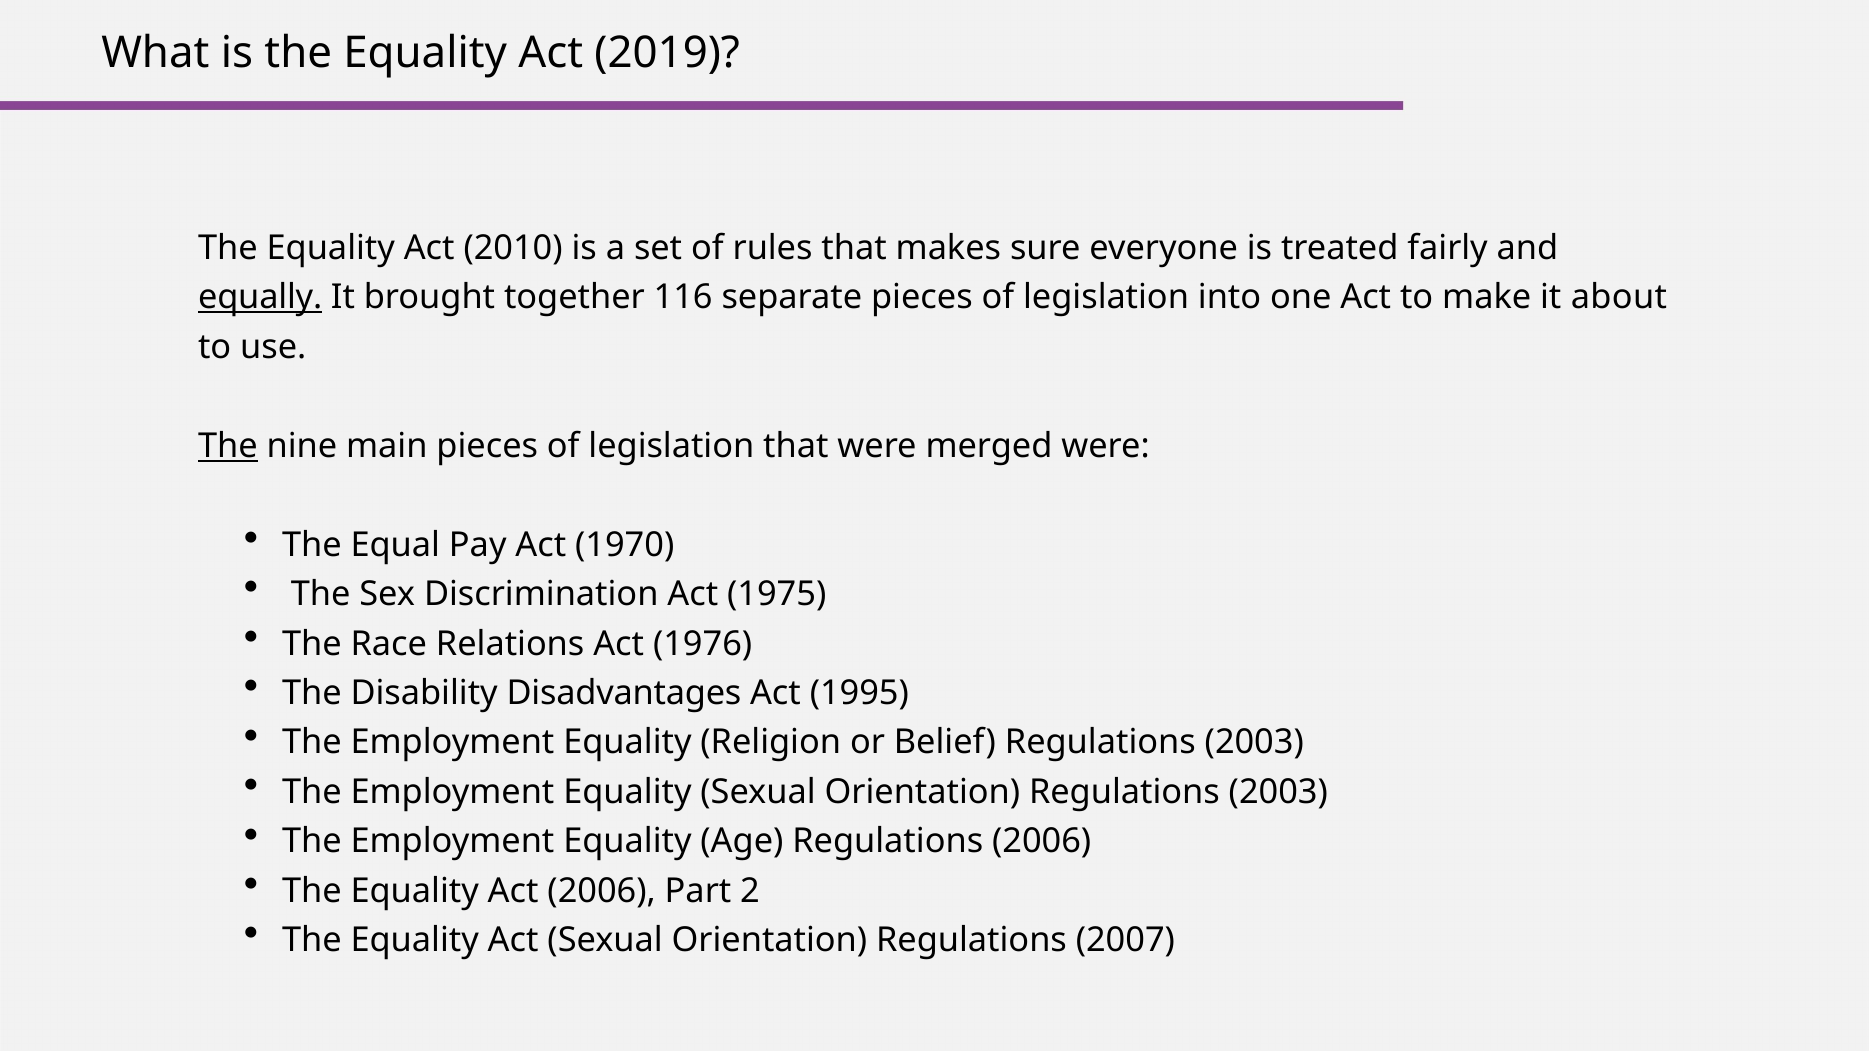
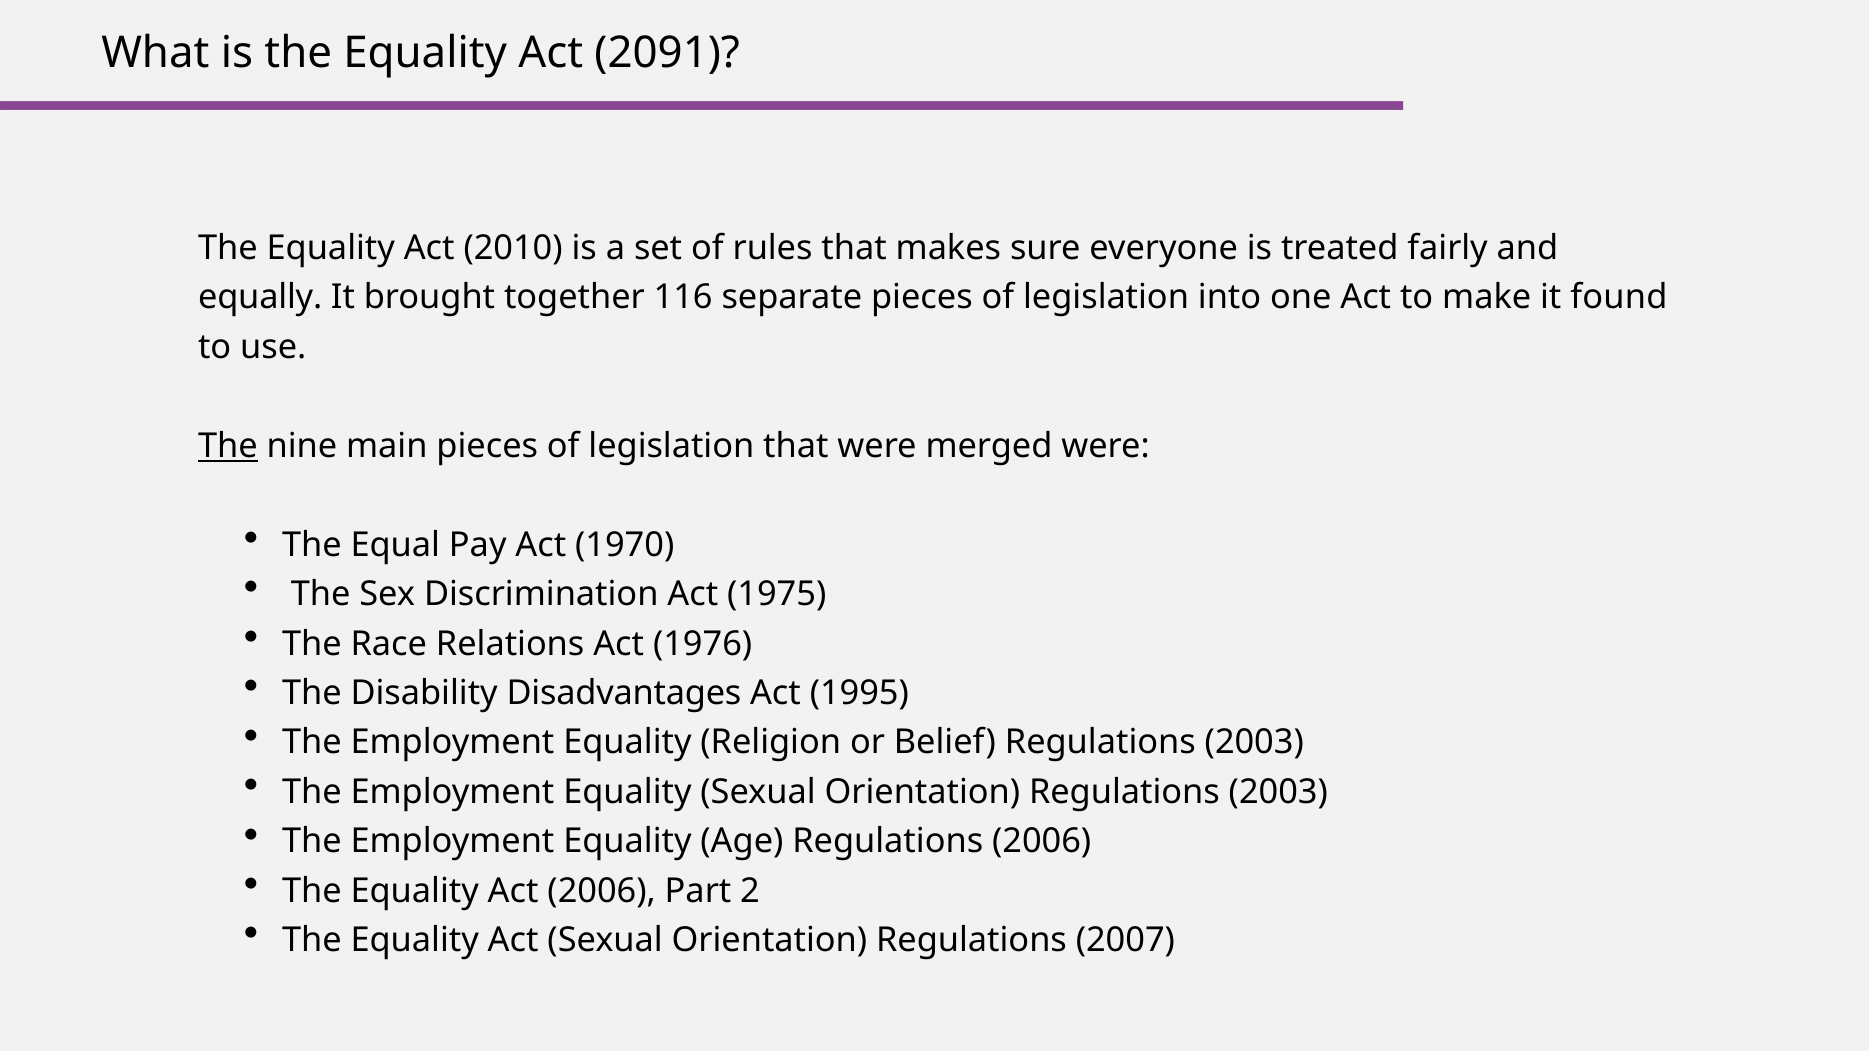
2019: 2019 -> 2091
equally underline: present -> none
about: about -> found
